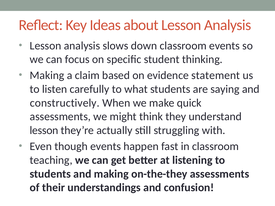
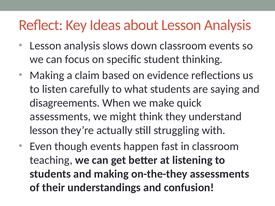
statement: statement -> reflections
constructively: constructively -> disagreements
